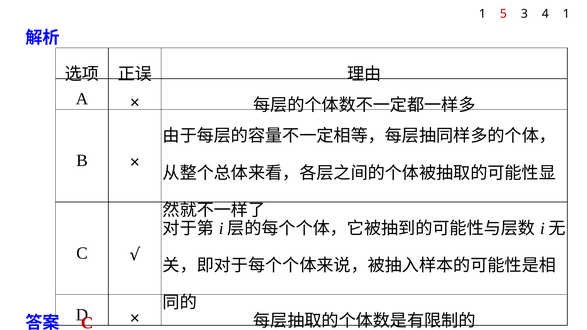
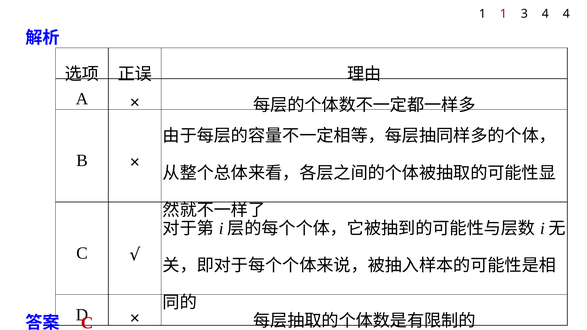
1 5: 5 -> 1
4 1: 1 -> 4
